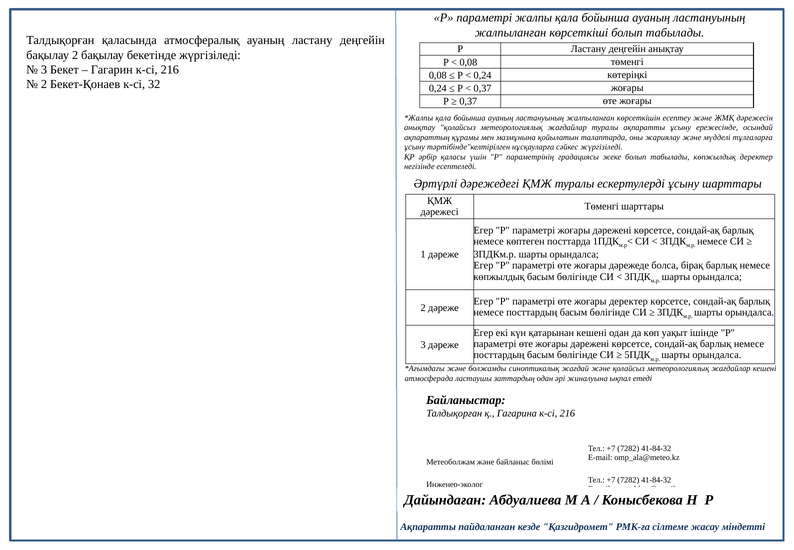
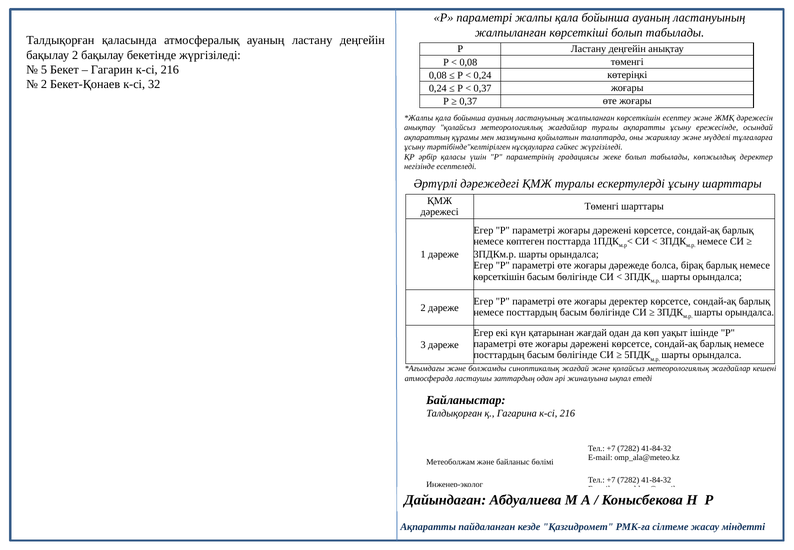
3 at (44, 70): 3 -> 5
көпжылдық at (499, 277): көпжылдық -> көрсеткішін
қатарынан кешені: кешені -> жағдай
